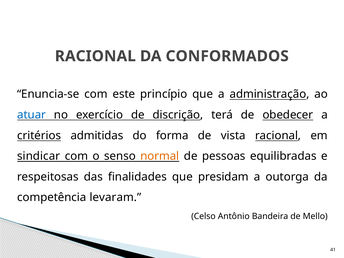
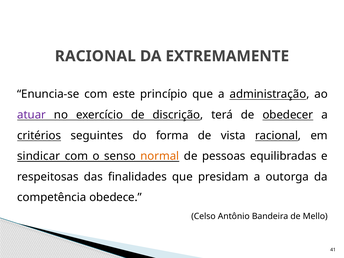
CONFORMADOS: CONFORMADOS -> EXTREMAMENTE
atuar colour: blue -> purple
admitidas: admitidas -> seguintes
levaram: levaram -> obedece
